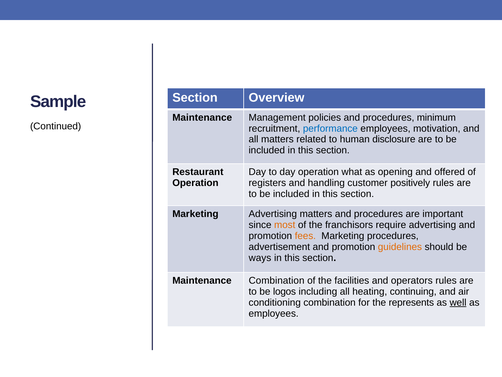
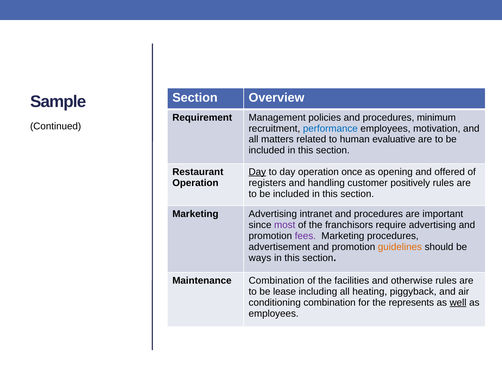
Maintenance at (202, 117): Maintenance -> Requirement
disclosure: disclosure -> evaluative
Day at (257, 172) underline: none -> present
what: what -> once
Advertising matters: matters -> intranet
most colour: orange -> purple
fees colour: orange -> purple
operators: operators -> otherwise
logos: logos -> lease
continuing: continuing -> piggyback
